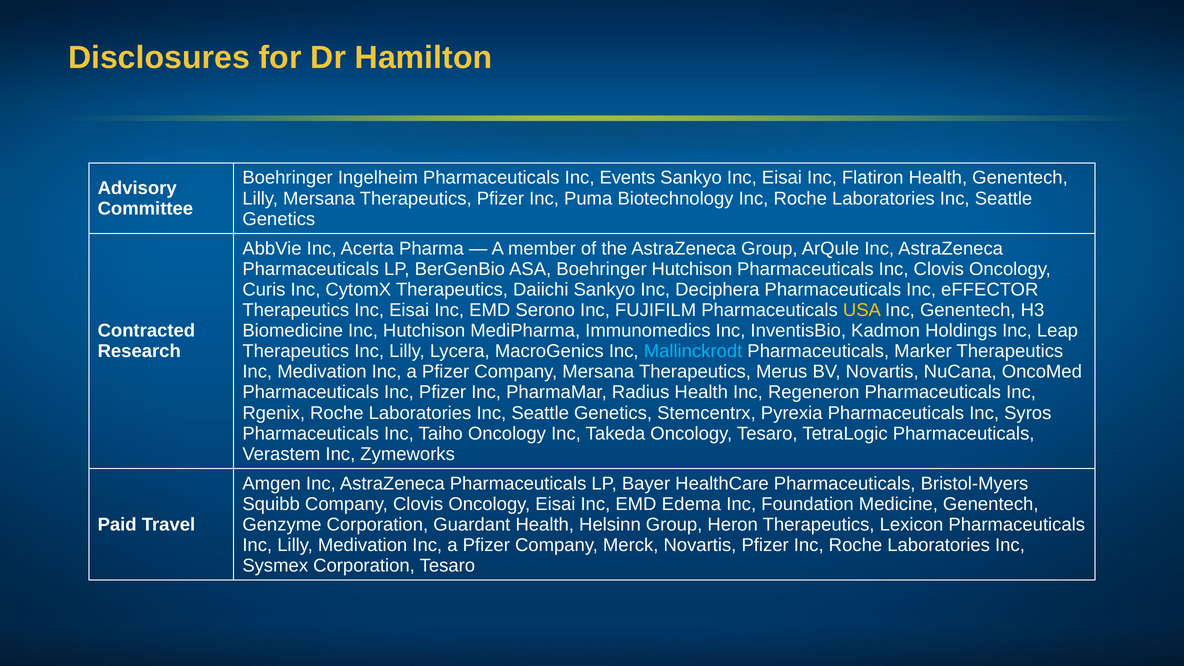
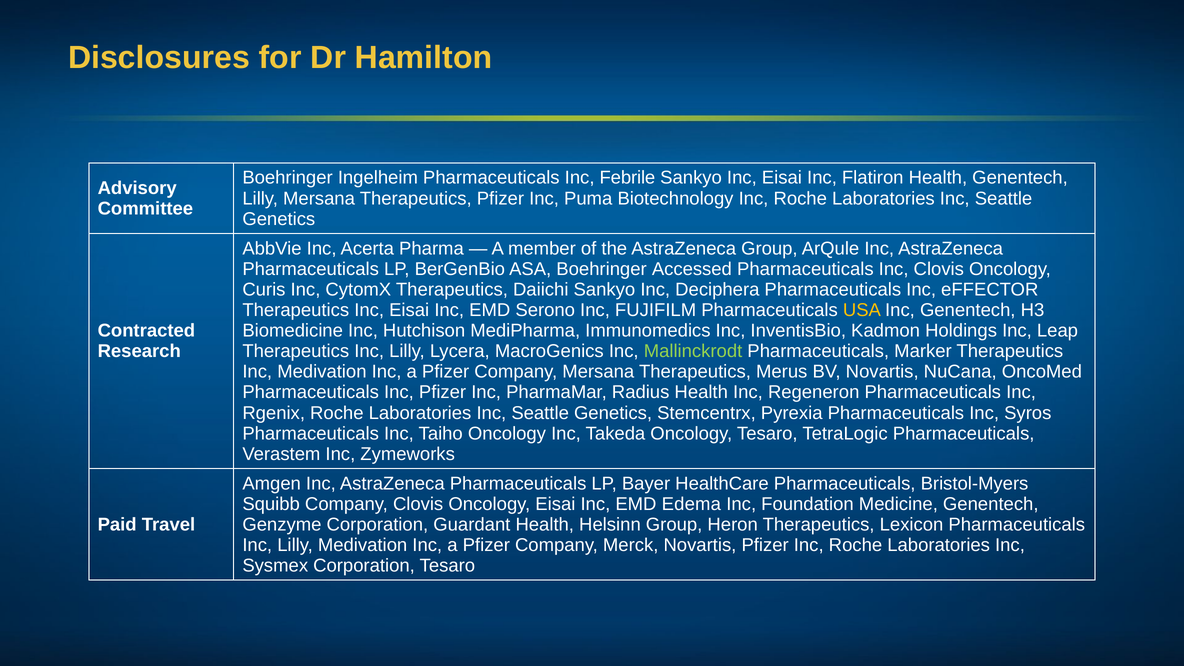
Events: Events -> Febrile
Boehringer Hutchison: Hutchison -> Accessed
Mallinckrodt colour: light blue -> light green
